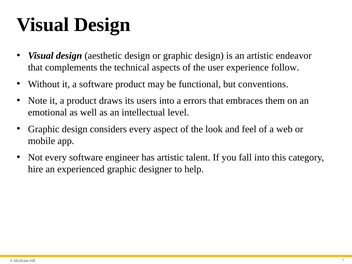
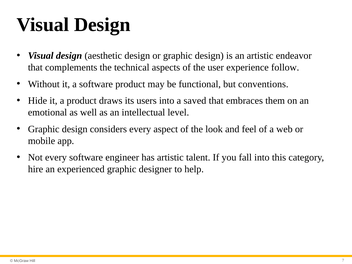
Note: Note -> Hide
errors: errors -> saved
